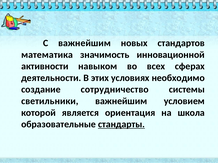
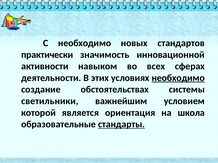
С важнейшим: важнейшим -> необходимо
математика: математика -> практически
необходимо at (178, 78) underline: none -> present
сотрудничество: сотрудничество -> обстоятельствах
